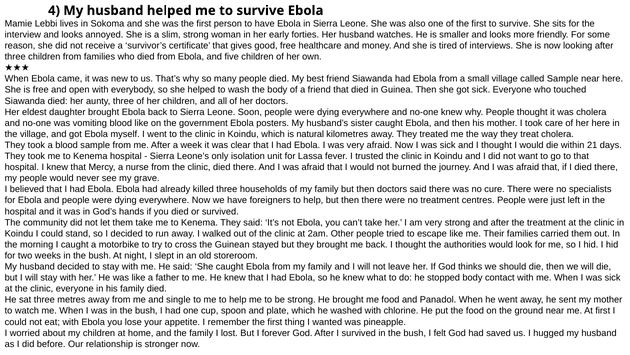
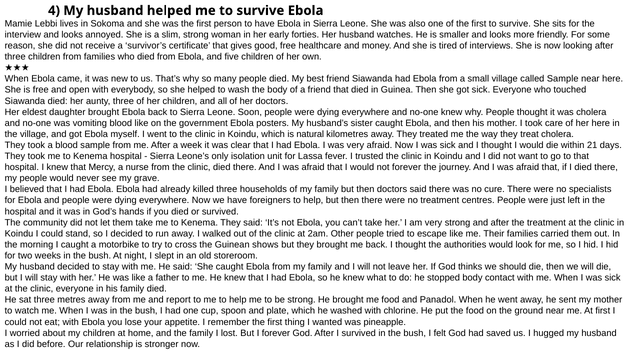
not burned: burned -> forever
stayed: stayed -> shows
single: single -> report
